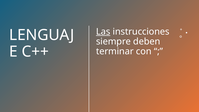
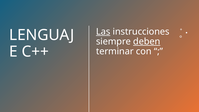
deben underline: none -> present
